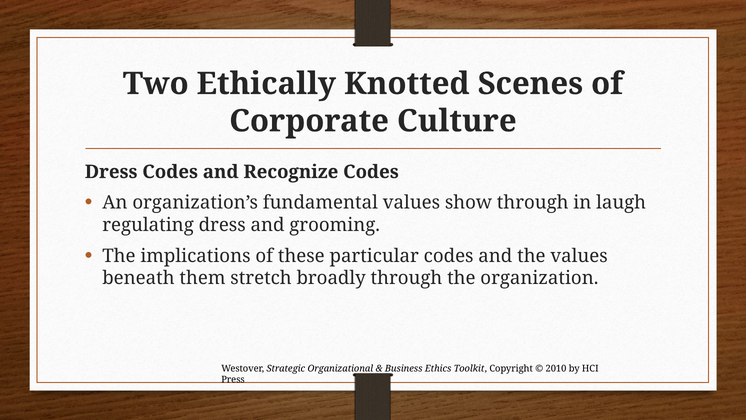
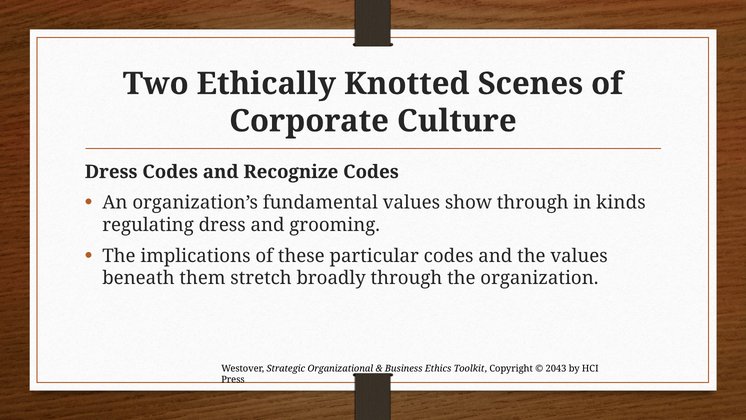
laugh: laugh -> kinds
2010: 2010 -> 2043
